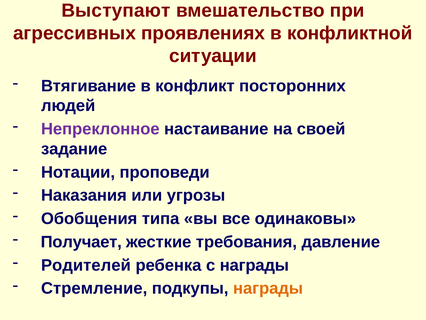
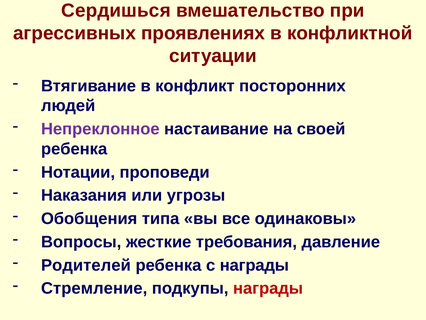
Выступают: Выступают -> Сердишься
задание at (74, 149): задание -> ребенка
Получает: Получает -> Вопросы
награды at (268, 288) colour: orange -> red
